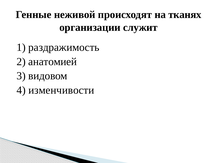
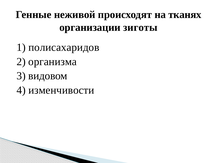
служит: служит -> зиготы
раздражимость: раздражимость -> полисахаридов
анатомией: анатомией -> организма
